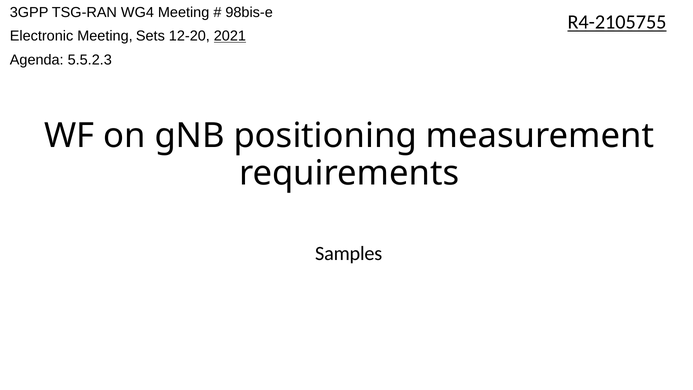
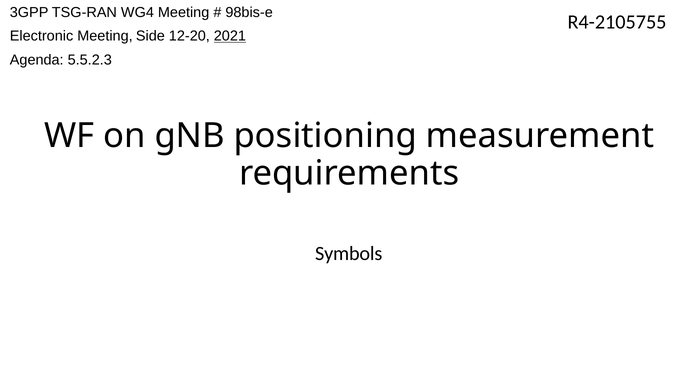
R4-2105755 underline: present -> none
Sets: Sets -> Side
Samples: Samples -> Symbols
